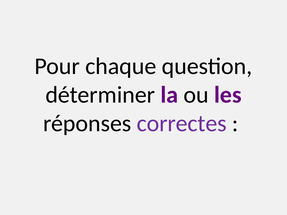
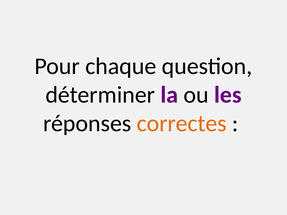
correctes colour: purple -> orange
